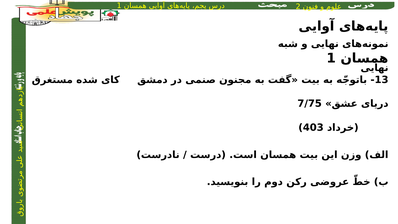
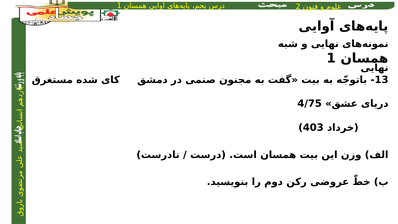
7/75: 7/75 -> 4/75
